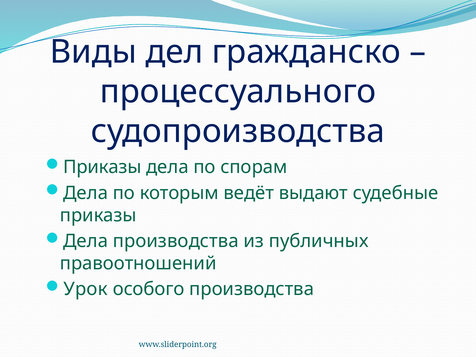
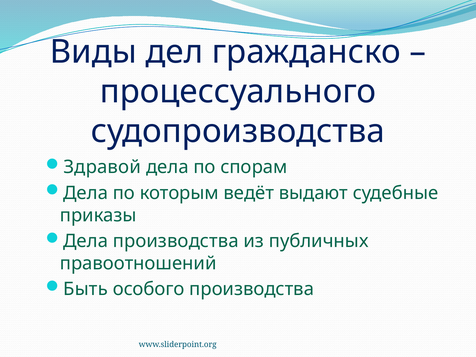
Приказы at (102, 167): Приказы -> Здравой
Урок: Урок -> Быть
